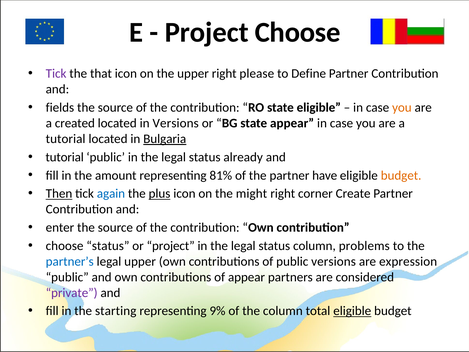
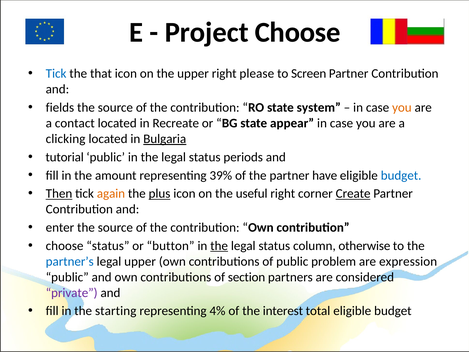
Tick at (56, 74) colour: purple -> blue
Define: Define -> Screen
state eligible: eligible -> system
created: created -> contact
in Versions: Versions -> Recreate
tutorial at (66, 139): tutorial -> clicking
already: already -> periods
81%: 81% -> 39%
budget at (401, 175) colour: orange -> blue
again colour: blue -> orange
might: might -> useful
Create underline: none -> present
or project: project -> button
the at (219, 246) underline: none -> present
problems: problems -> otherwise
public versions: versions -> problem
of appear: appear -> section
9%: 9% -> 4%
the column: column -> interest
eligible at (352, 311) underline: present -> none
